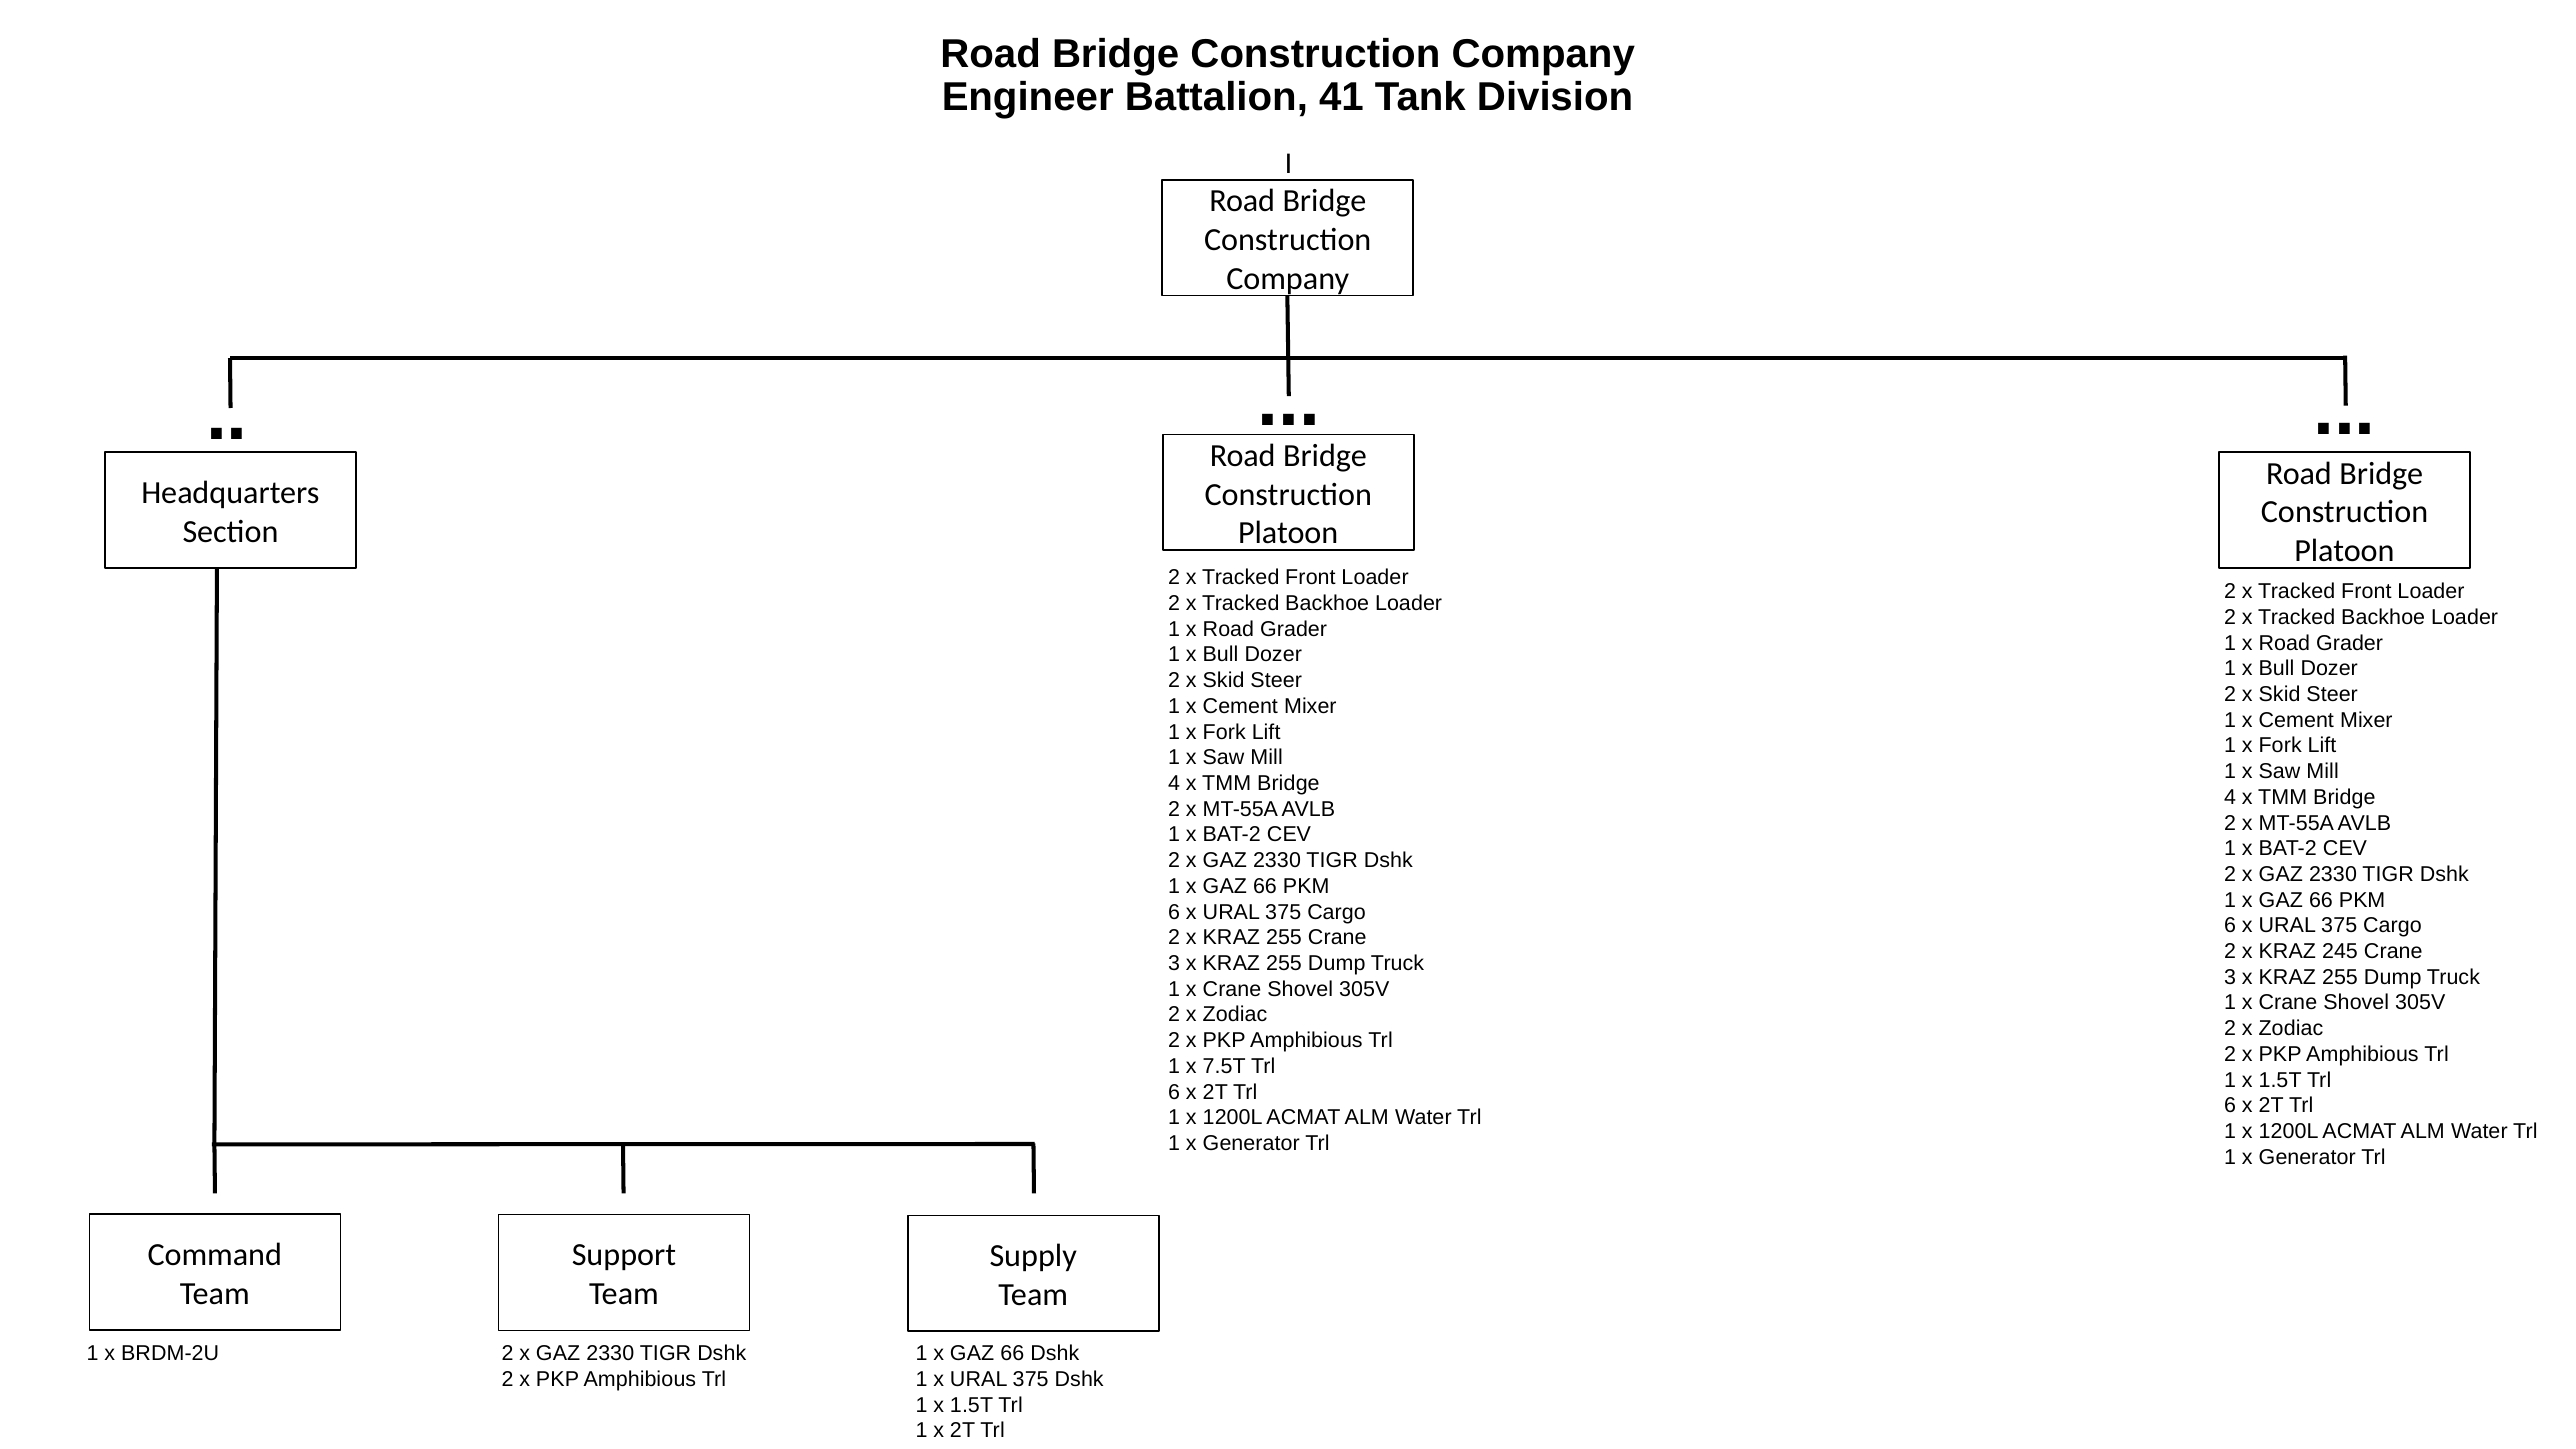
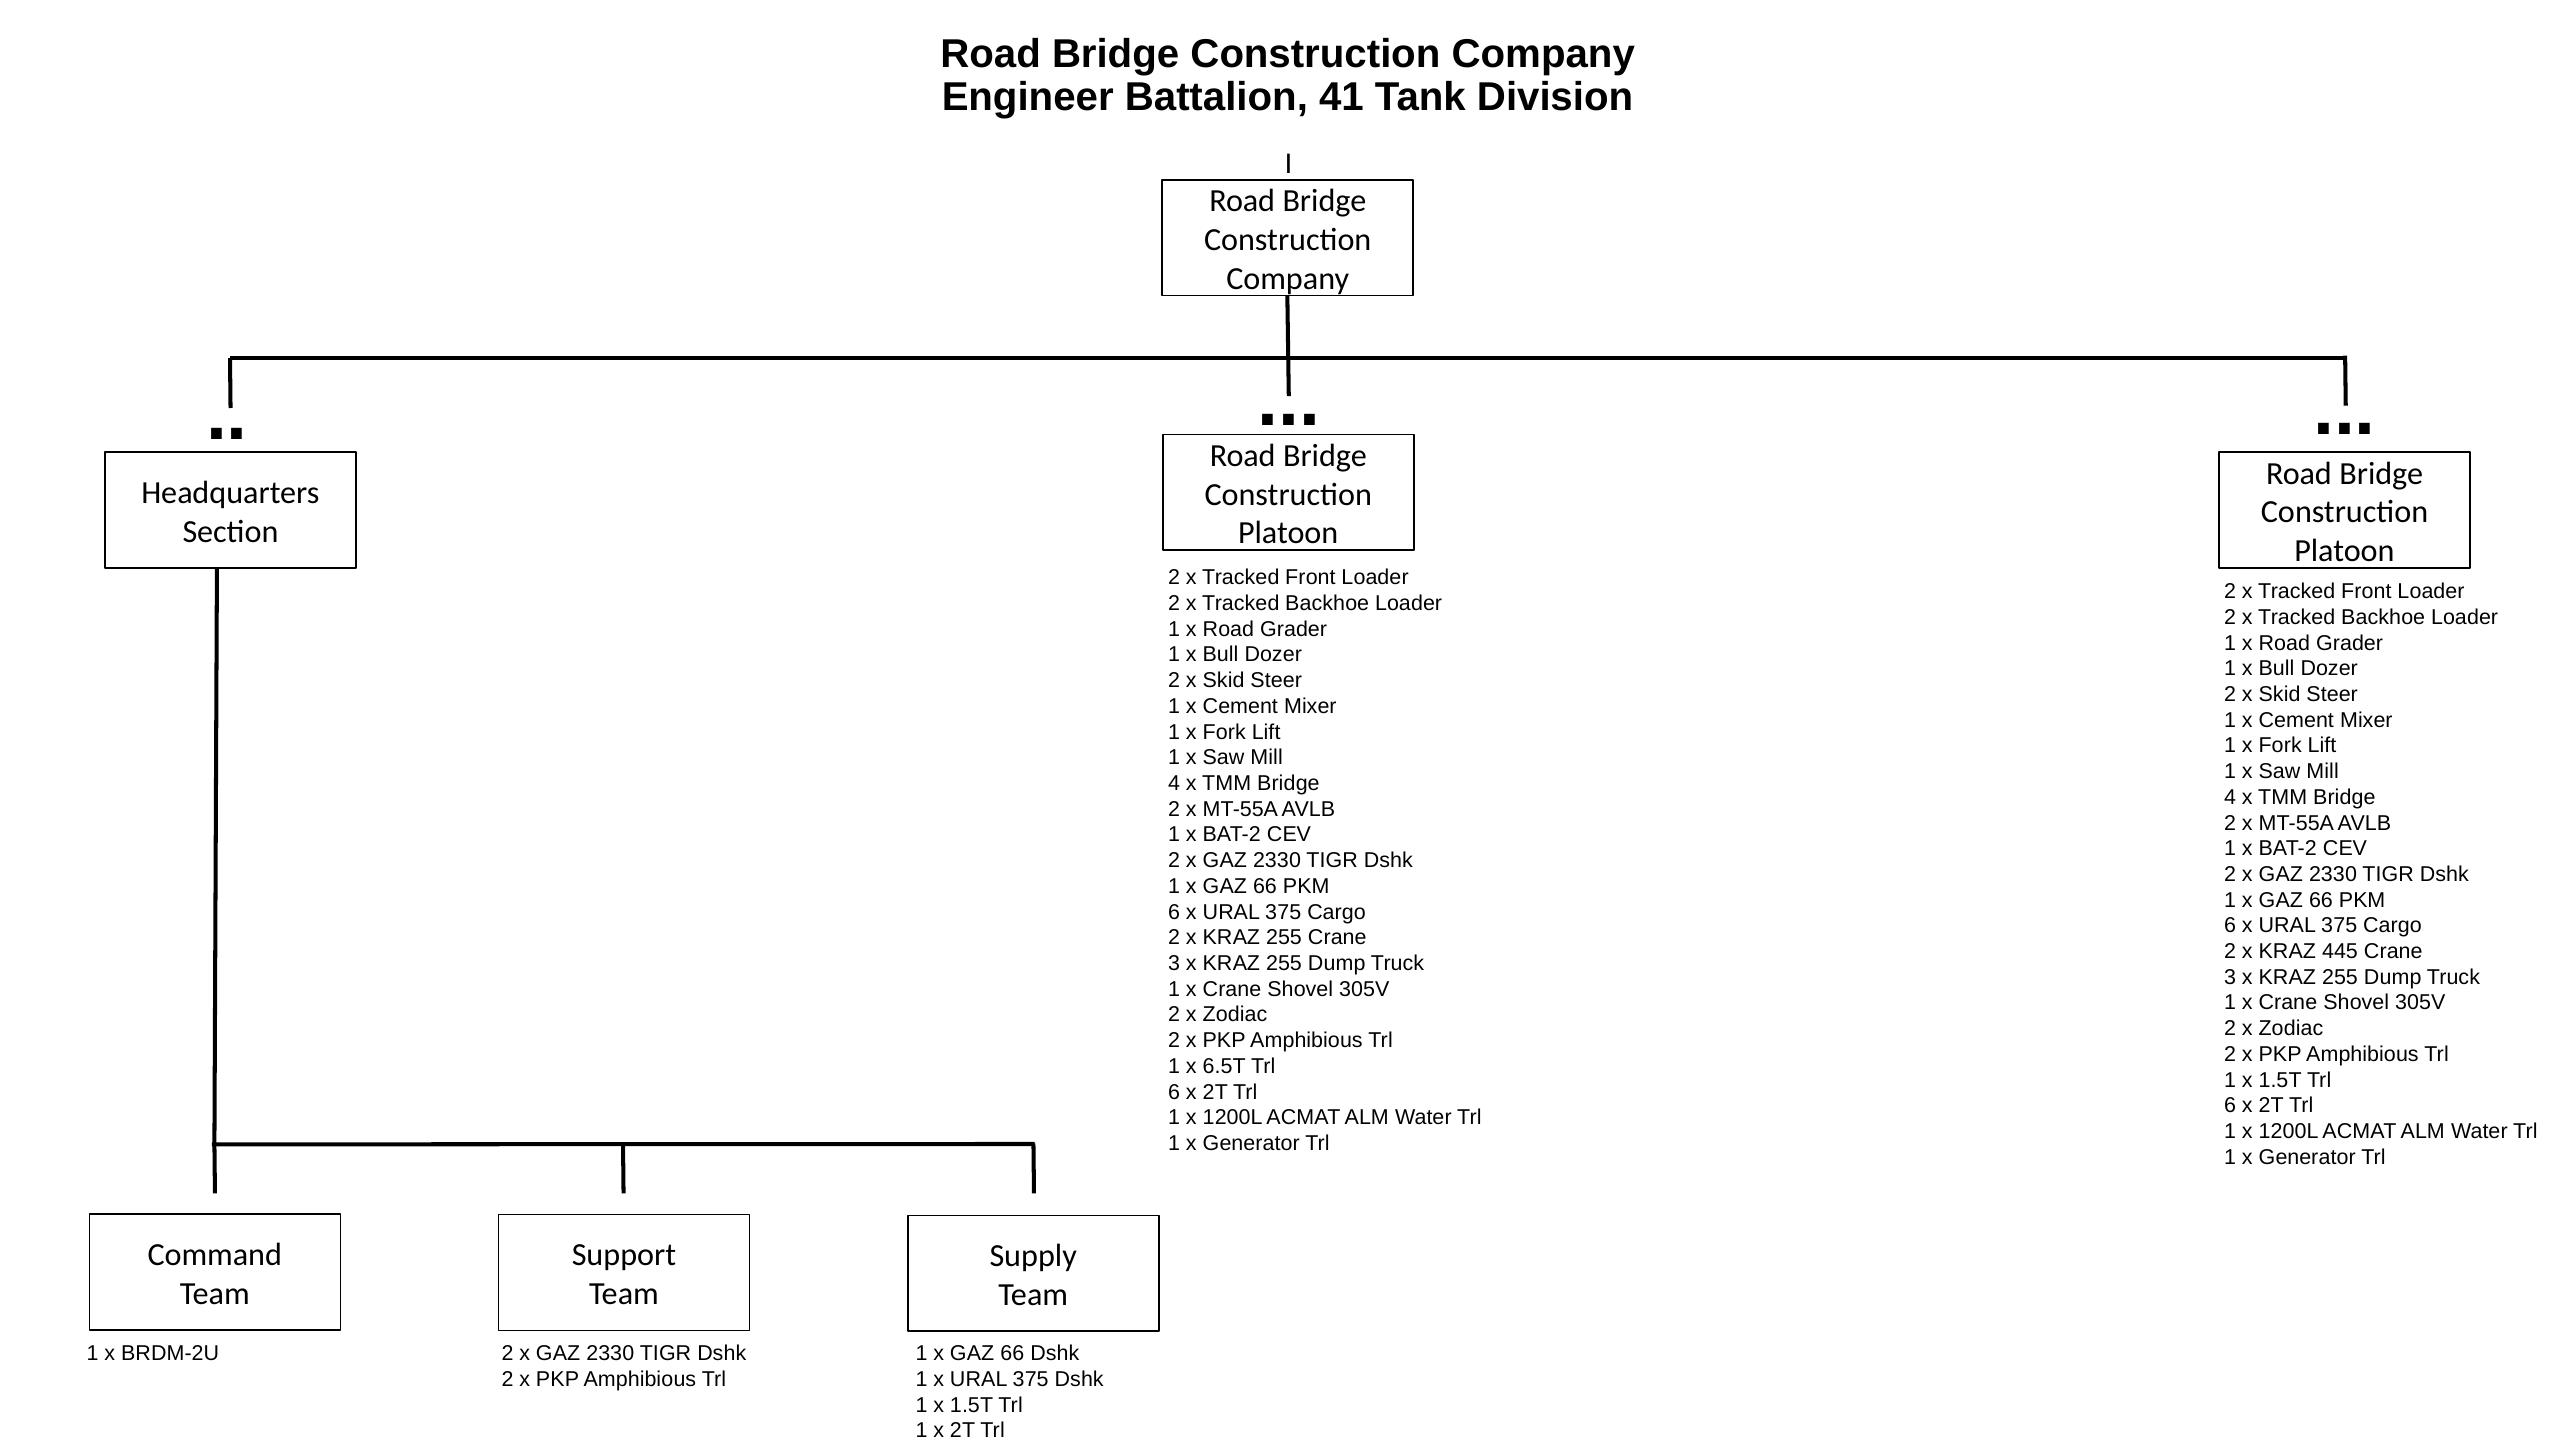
245: 245 -> 445
7.5T: 7.5T -> 6.5T
